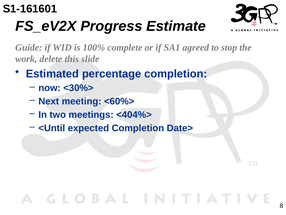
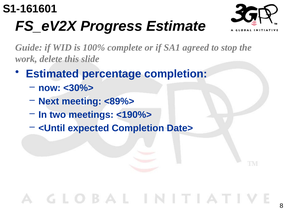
<60%>: <60%> -> <89%>
<404%>: <404%> -> <190%>
